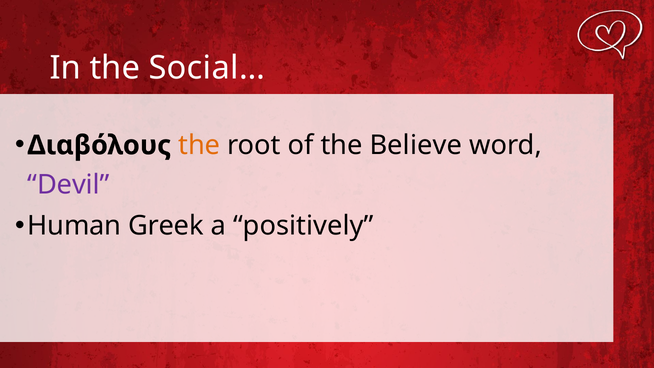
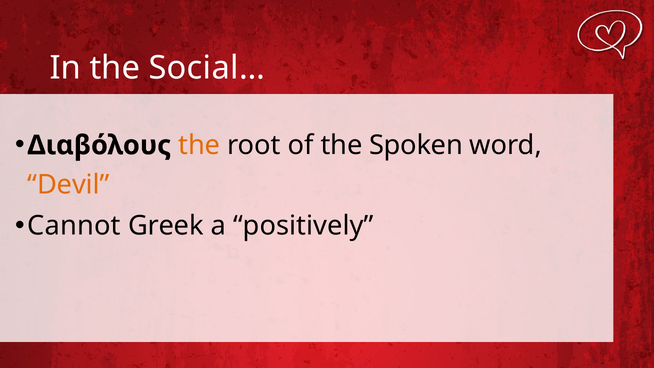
Believe: Believe -> Spoken
Devil colour: purple -> orange
Human: Human -> Cannot
